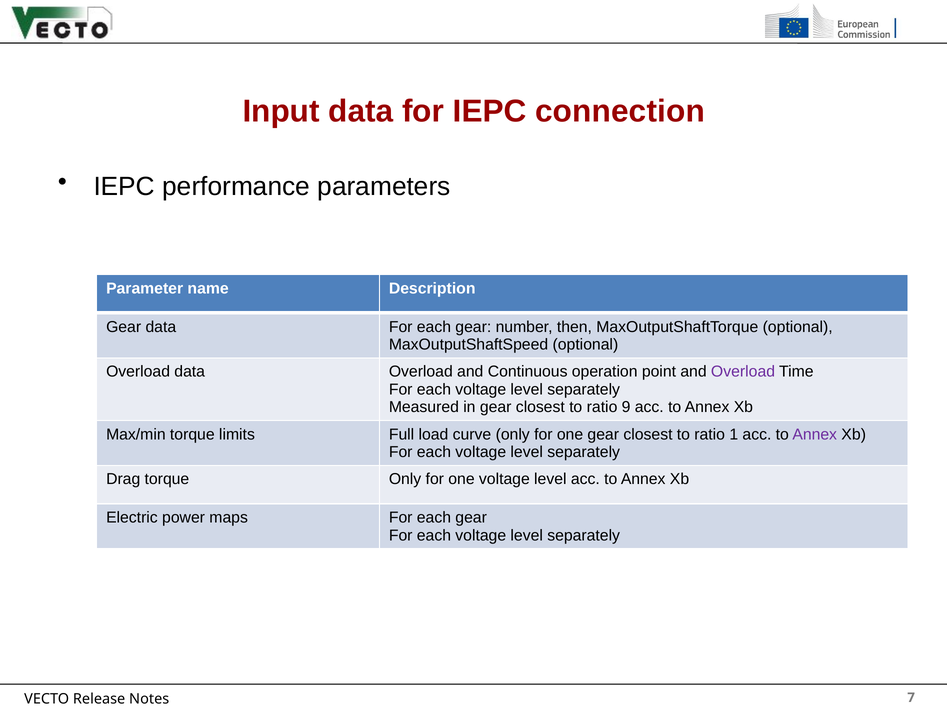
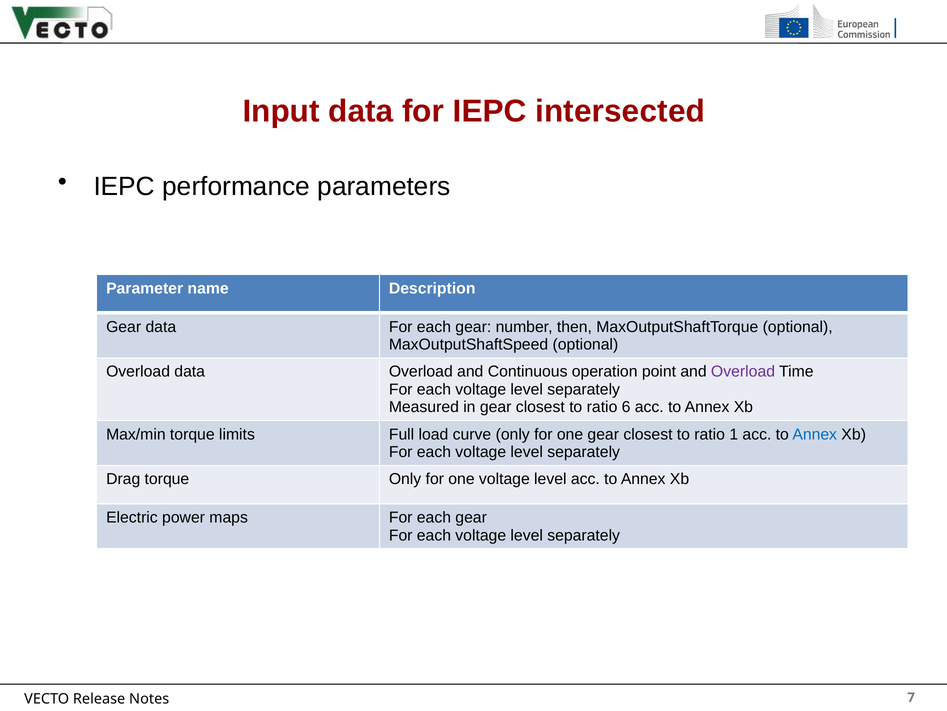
connection: connection -> intersected
9: 9 -> 6
Annex at (815, 434) colour: purple -> blue
